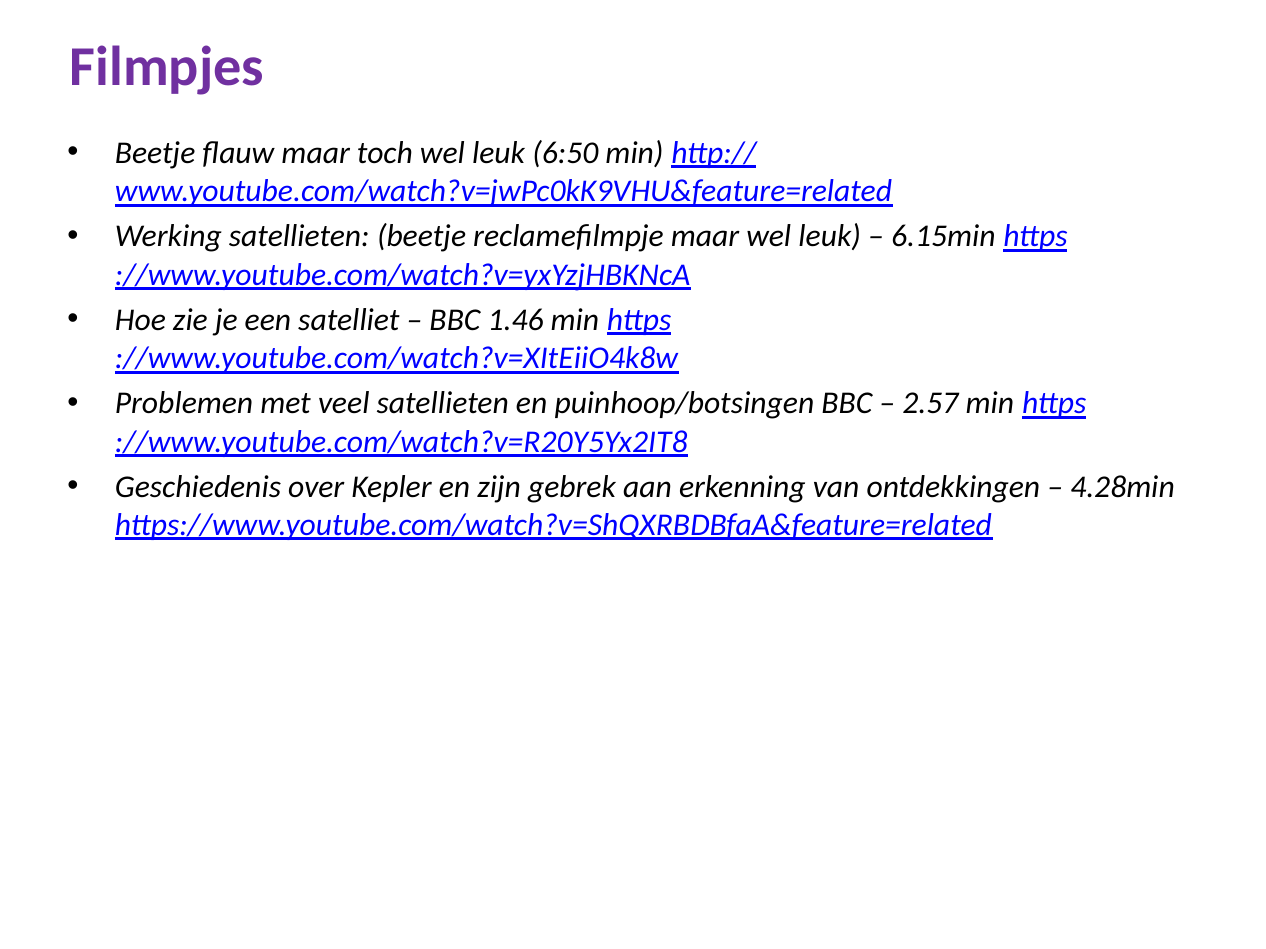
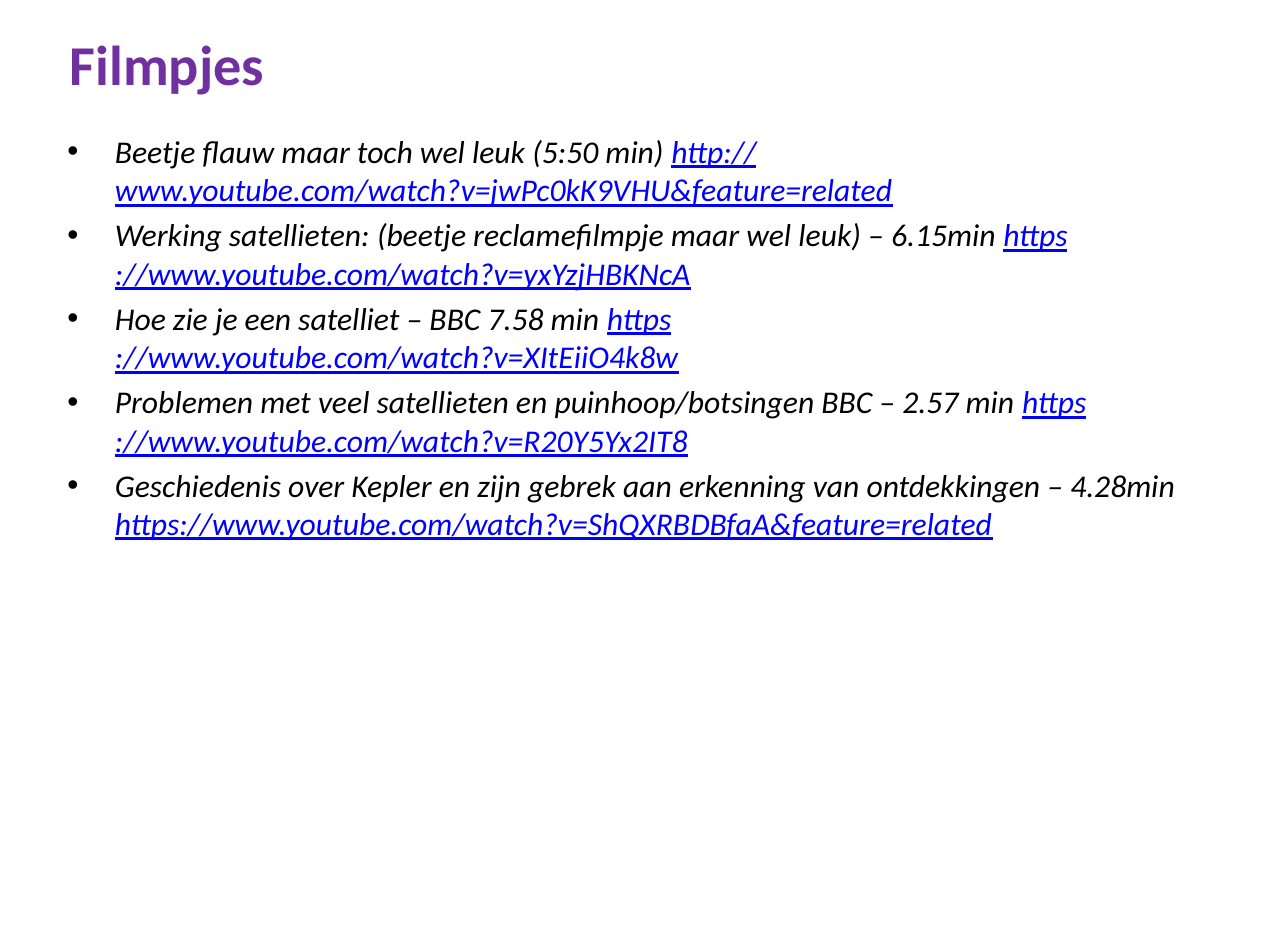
6:50: 6:50 -> 5:50
1.46: 1.46 -> 7.58
